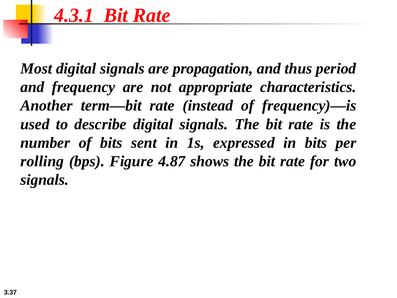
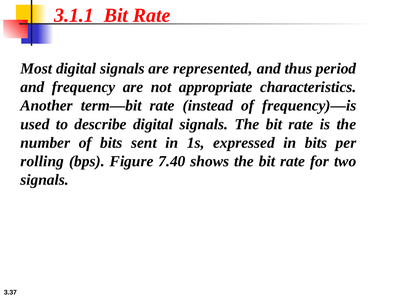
4.3.1: 4.3.1 -> 3.1.1
propagation: propagation -> represented
4.87: 4.87 -> 7.40
